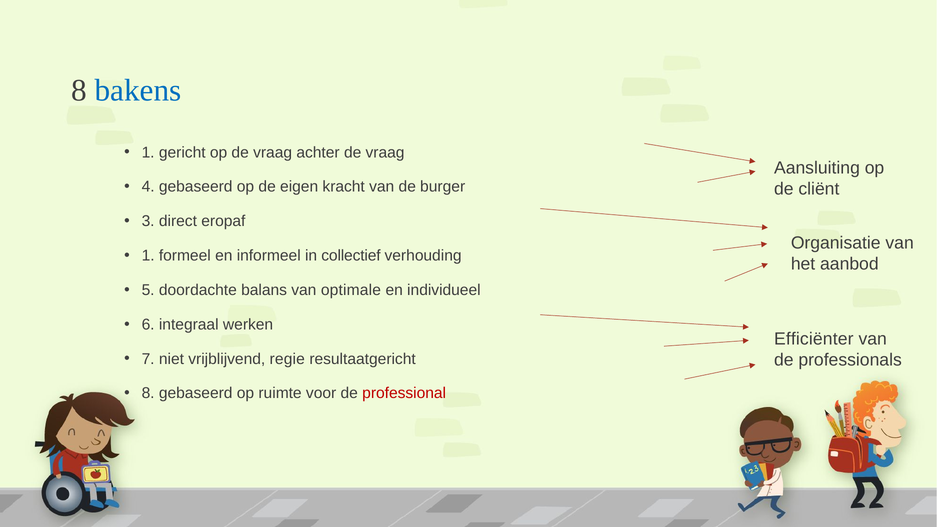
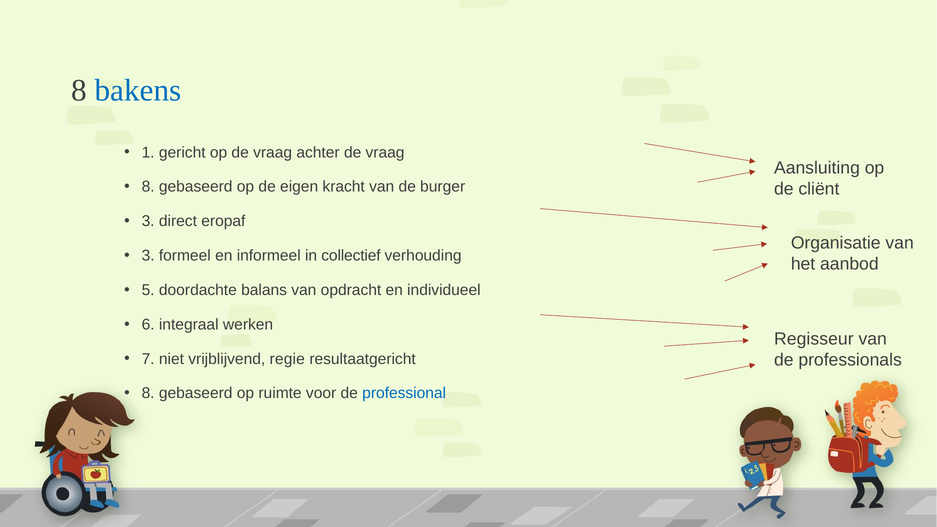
4 at (148, 187): 4 -> 8
1 at (148, 256): 1 -> 3
optimale: optimale -> opdracht
Efficiënter: Efficiënter -> Regisseur
professional colour: red -> blue
